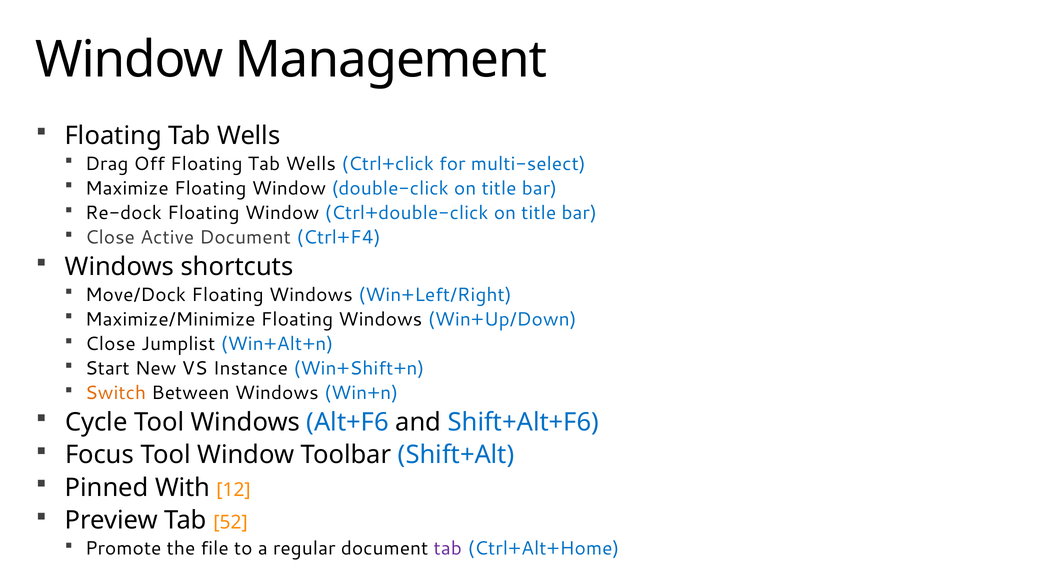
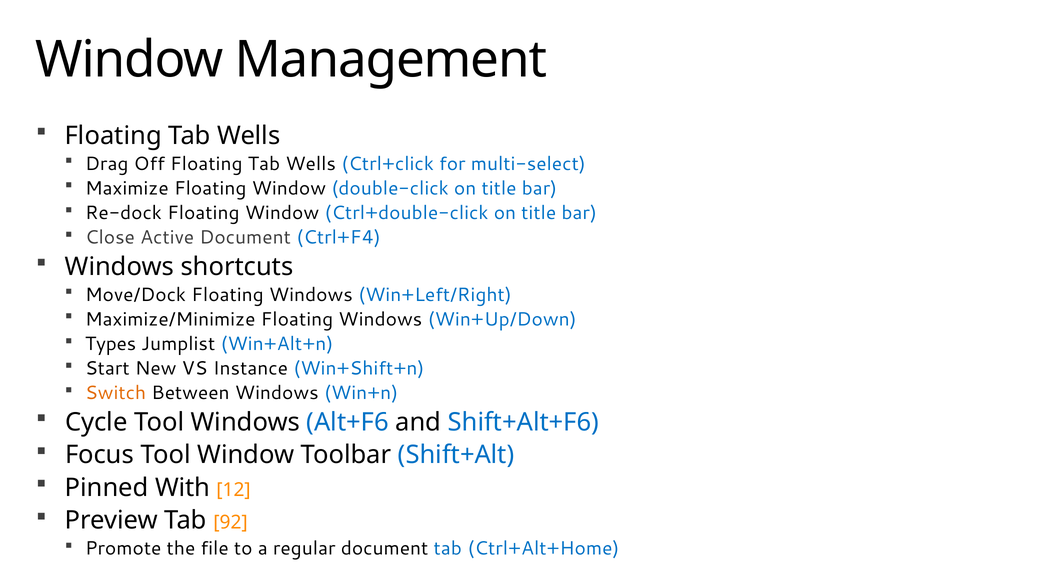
Close at (110, 344): Close -> Types
52: 52 -> 92
tab at (448, 548) colour: purple -> blue
